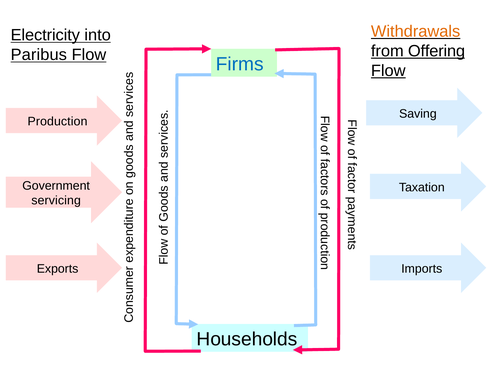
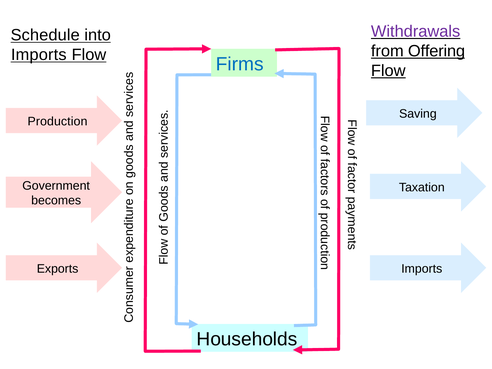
Withdrawals colour: orange -> purple
Electricity: Electricity -> Schedule
Paribus at (39, 55): Paribus -> Imports
servicing: servicing -> becomes
